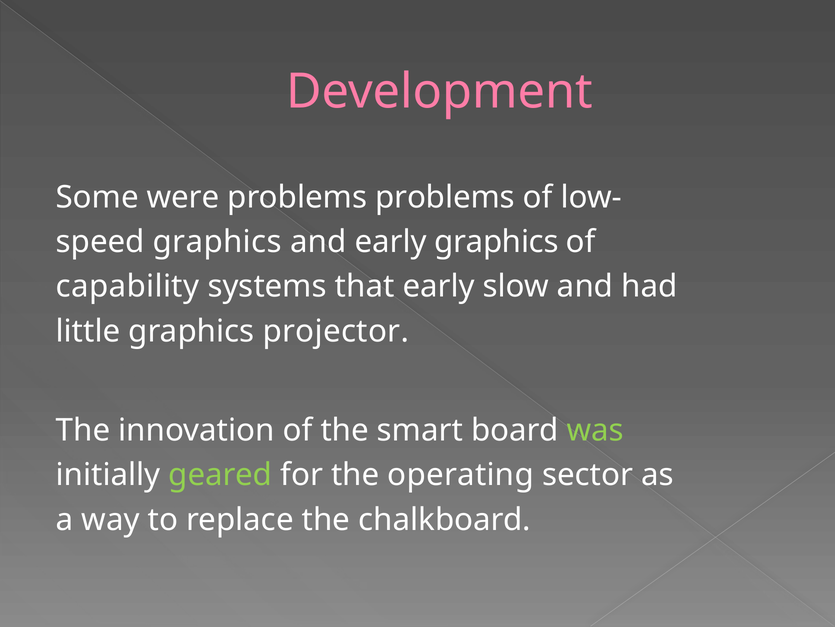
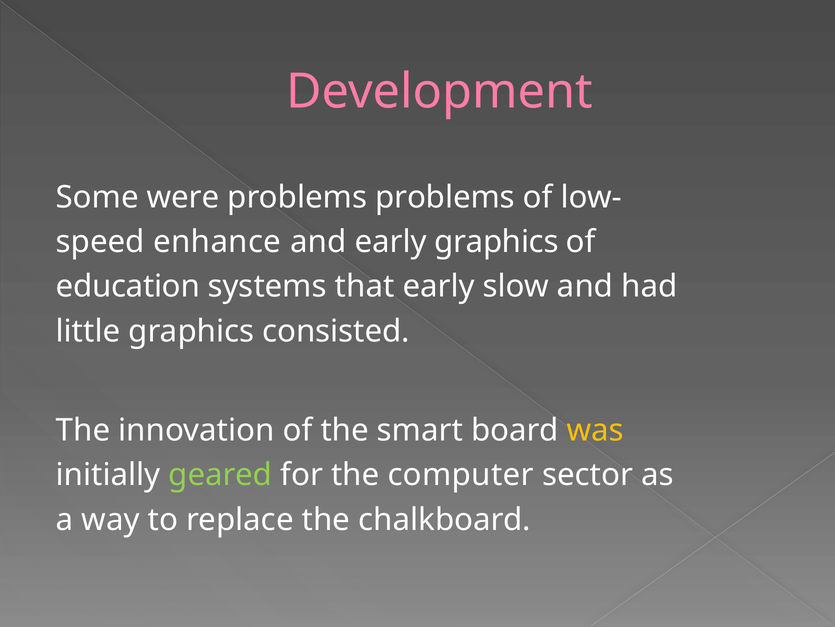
speed graphics: graphics -> enhance
capability: capability -> education
projector: projector -> consisted
was colour: light green -> yellow
operating: operating -> computer
